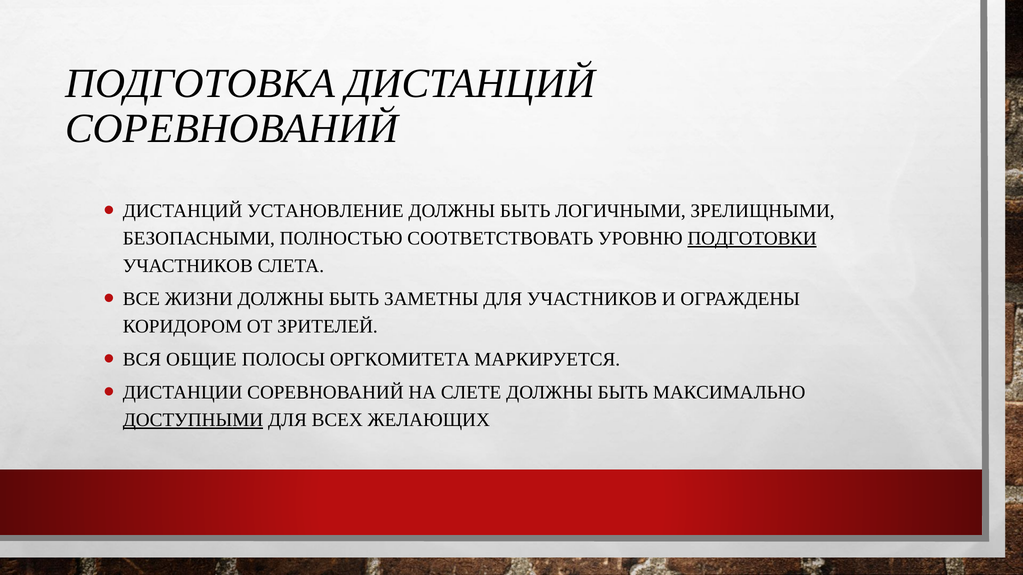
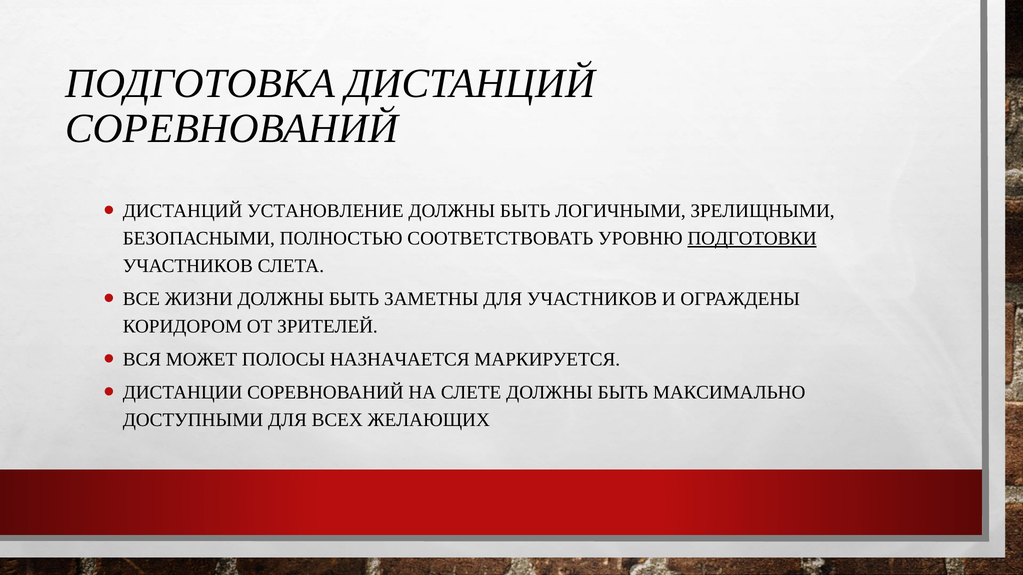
ОБЩИЕ: ОБЩИЕ -> МОЖЕТ
ОРГКОМИТЕТА: ОРГКОМИТЕТА -> НАЗНАЧАЕТСЯ
ДОСТУПНЫМИ underline: present -> none
